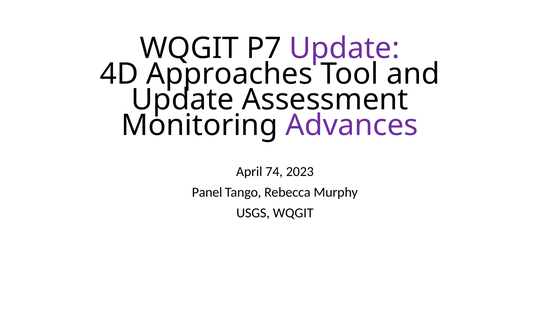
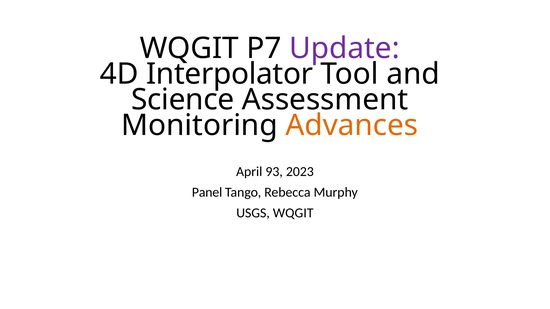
Approaches: Approaches -> Interpolator
Update at (183, 100): Update -> Science
Advances colour: purple -> orange
74: 74 -> 93
